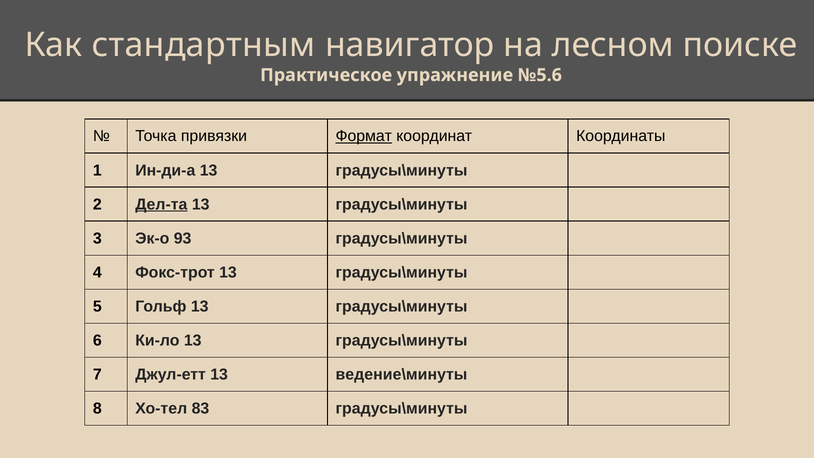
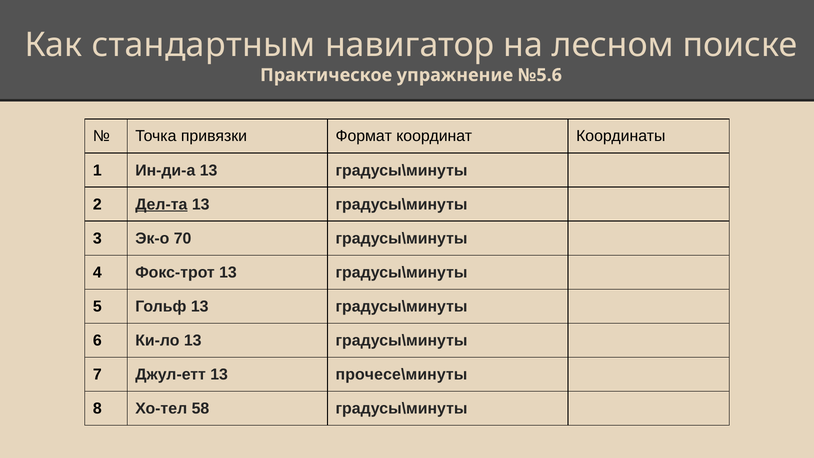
Формат underline: present -> none
93: 93 -> 70
ведение\минуты: ведение\минуты -> прочесе\минуты
83: 83 -> 58
